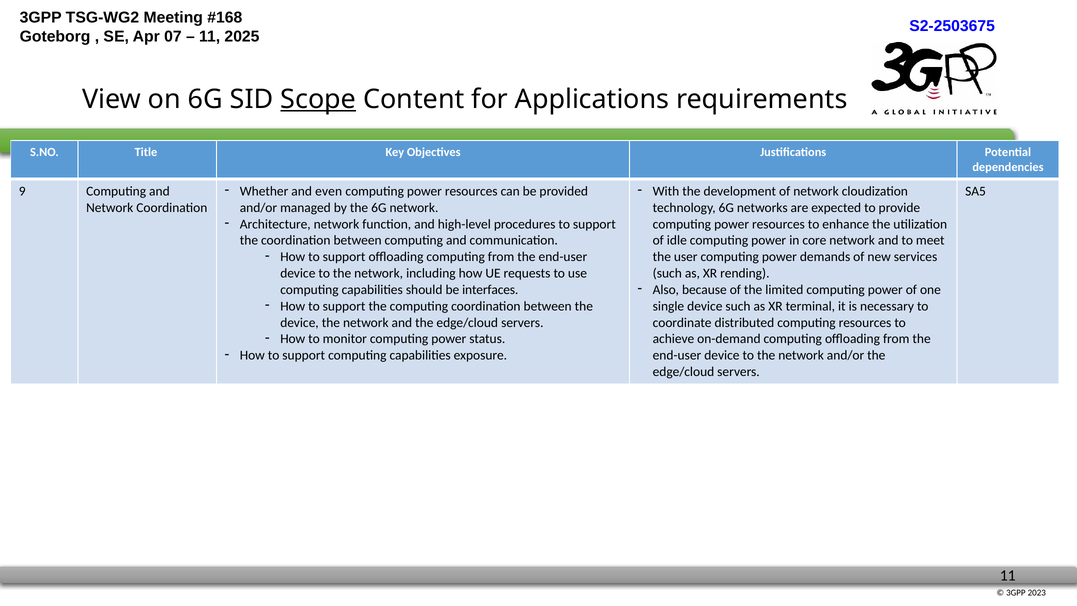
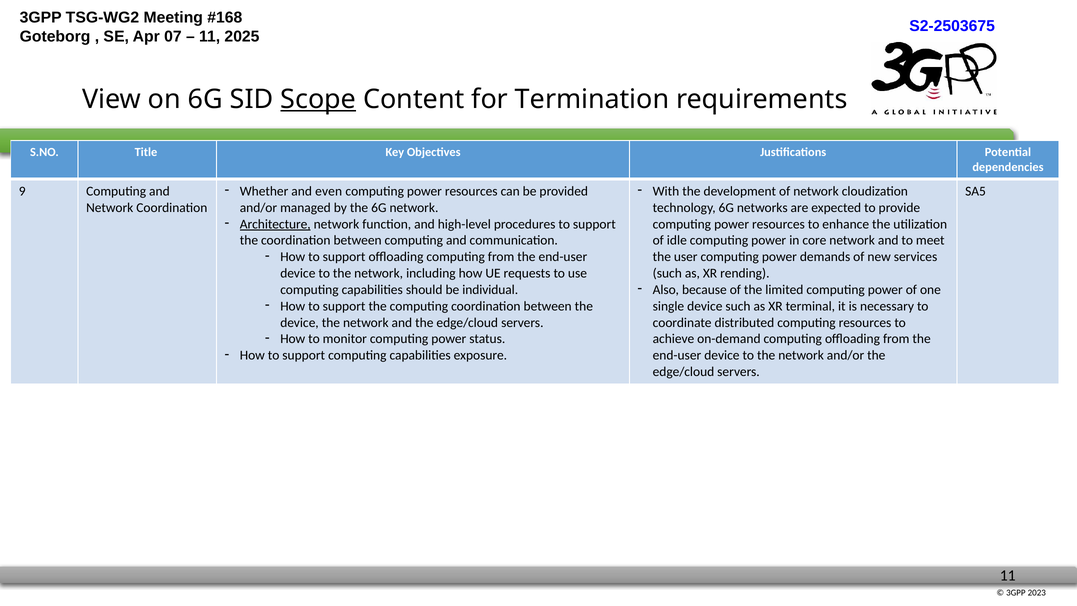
Applications: Applications -> Termination
Architecture underline: none -> present
interfaces: interfaces -> individual
